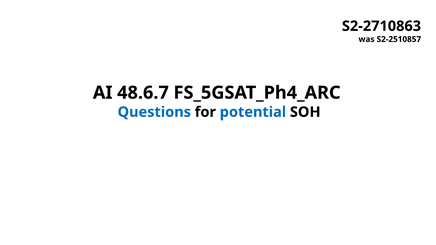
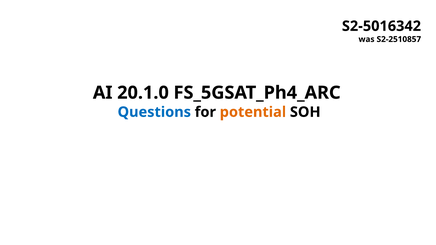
S2-2710863: S2-2710863 -> S2-5016342
48.6.7: 48.6.7 -> 20.1.0
potential colour: blue -> orange
